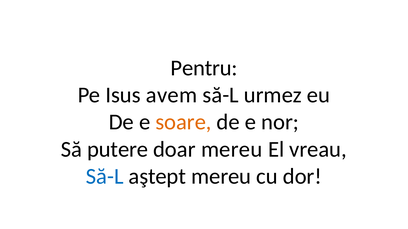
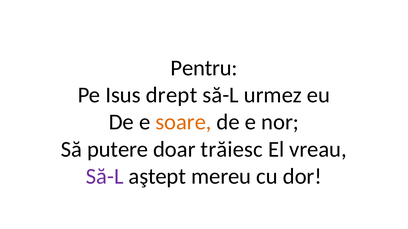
avem: avem -> drept
doar mereu: mereu -> trăiesc
Să-L at (105, 177) colour: blue -> purple
